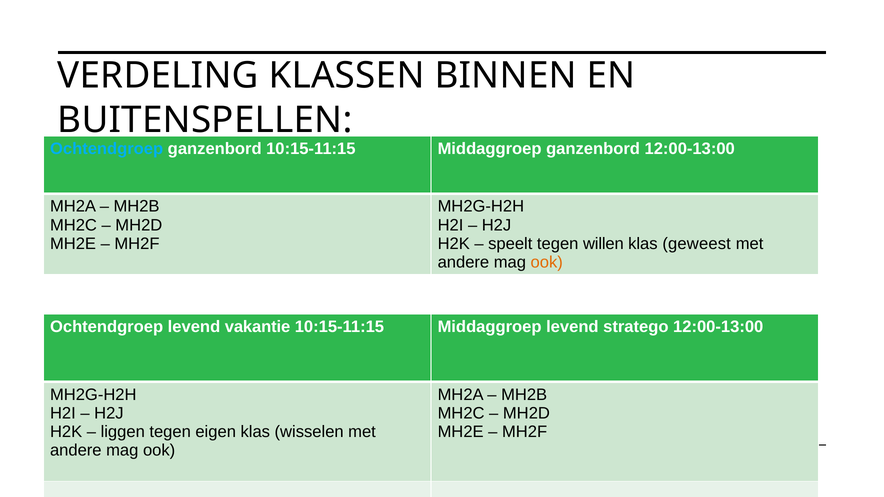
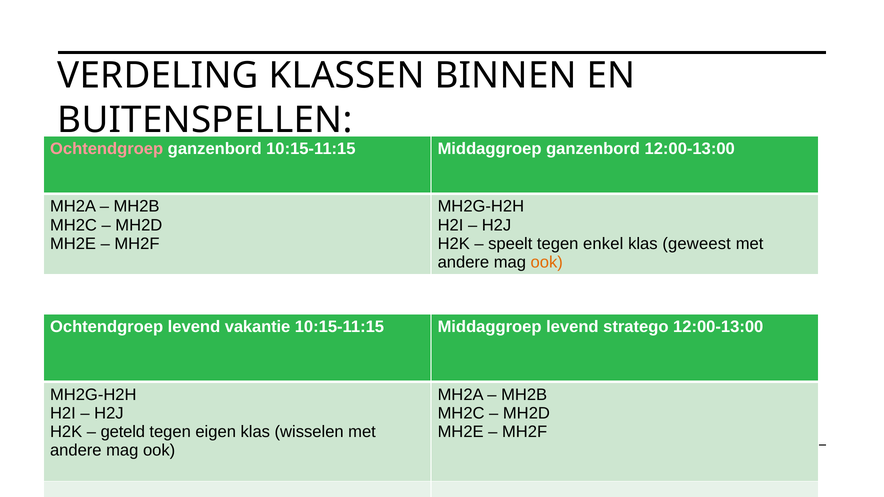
Ochtendgroep at (107, 149) colour: light blue -> pink
willen: willen -> enkel
liggen: liggen -> geteld
